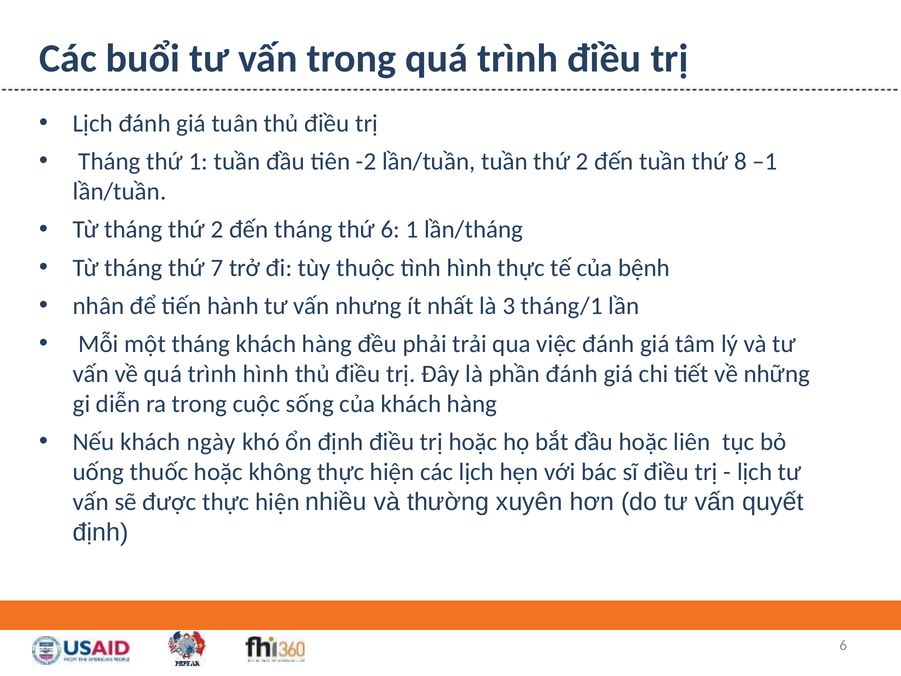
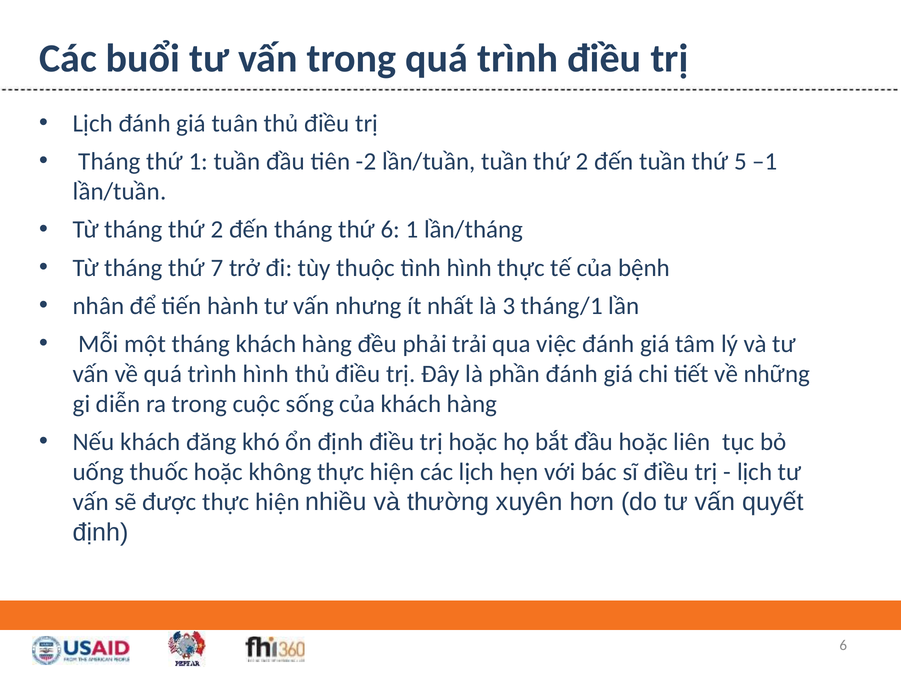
8: 8 -> 5
ngày: ngày -> đăng
